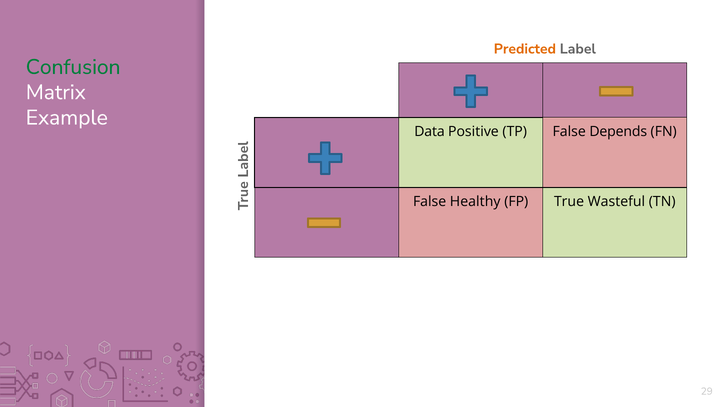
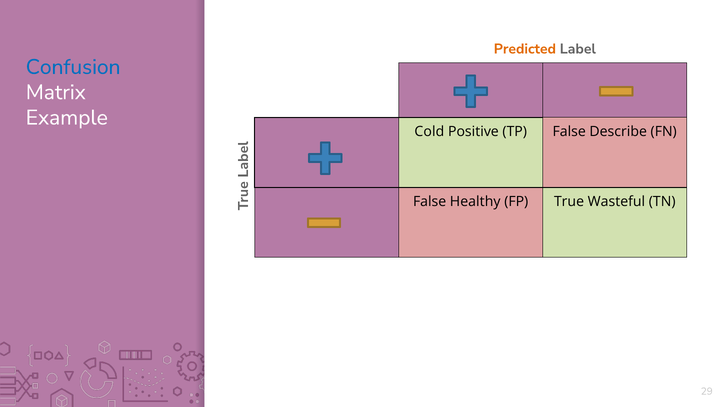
Confusion colour: green -> blue
Data: Data -> Cold
Depends: Depends -> Describe
